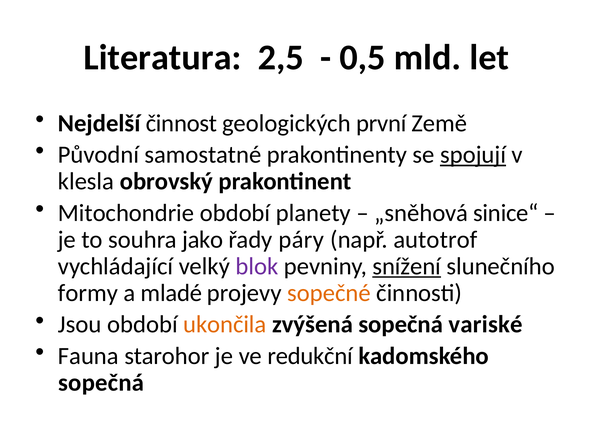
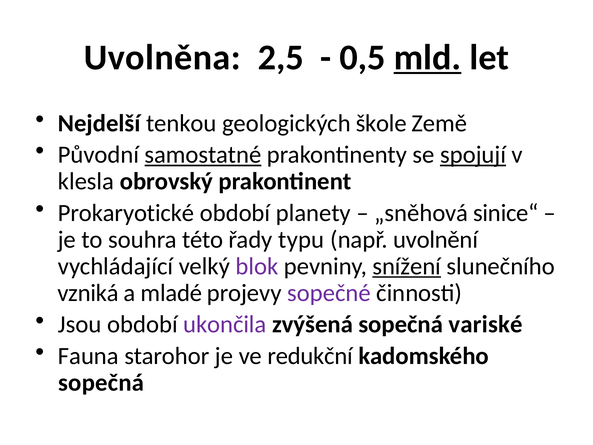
Literatura: Literatura -> Uvolněna
mld underline: none -> present
činnost: činnost -> tenkou
první: první -> škole
samostatné underline: none -> present
Mitochondrie: Mitochondrie -> Prokaryotické
jako: jako -> této
páry: páry -> typu
autotrof: autotrof -> uvolnění
formy: formy -> vzniká
sopečné colour: orange -> purple
ukončila colour: orange -> purple
